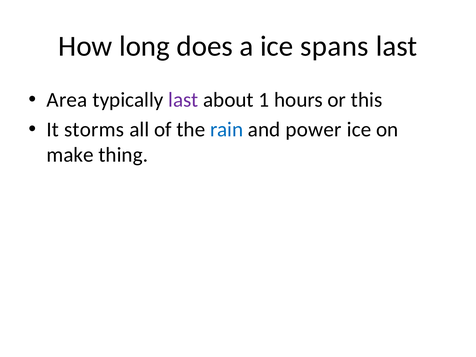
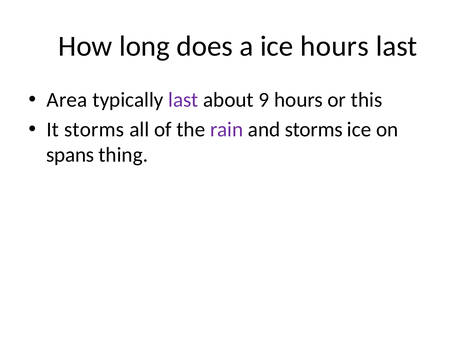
ice spans: spans -> hours
1: 1 -> 9
rain colour: blue -> purple
and power: power -> storms
make: make -> spans
